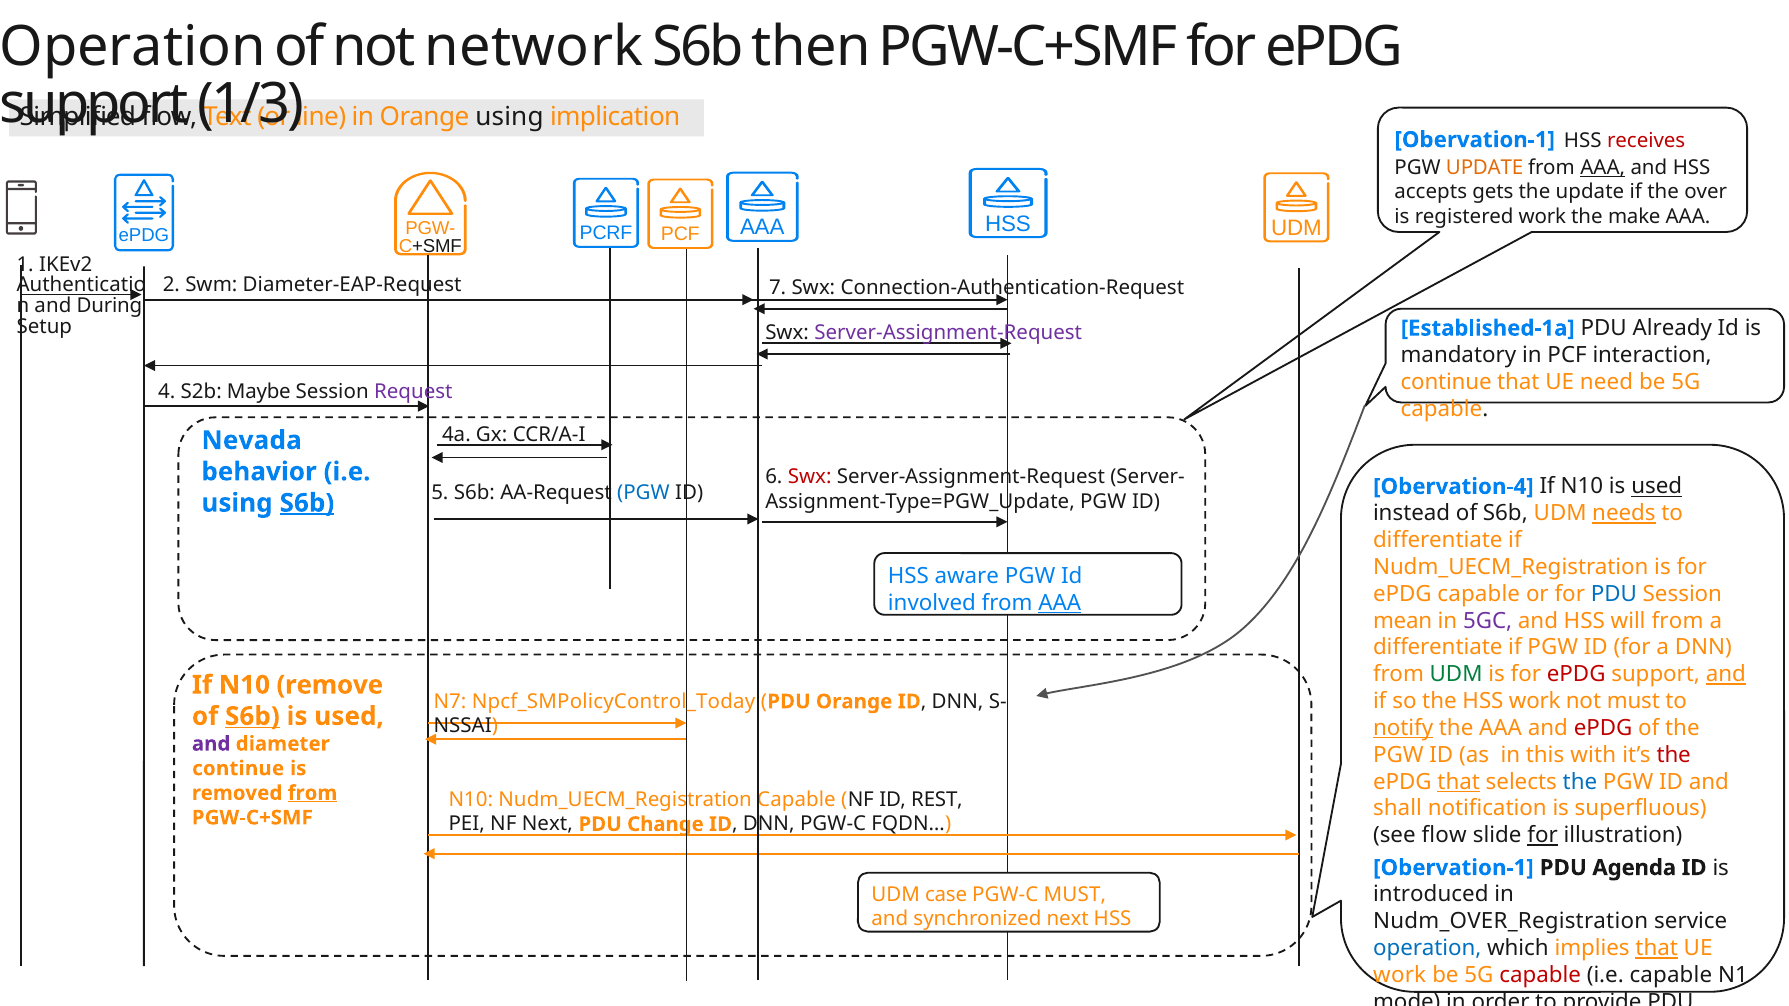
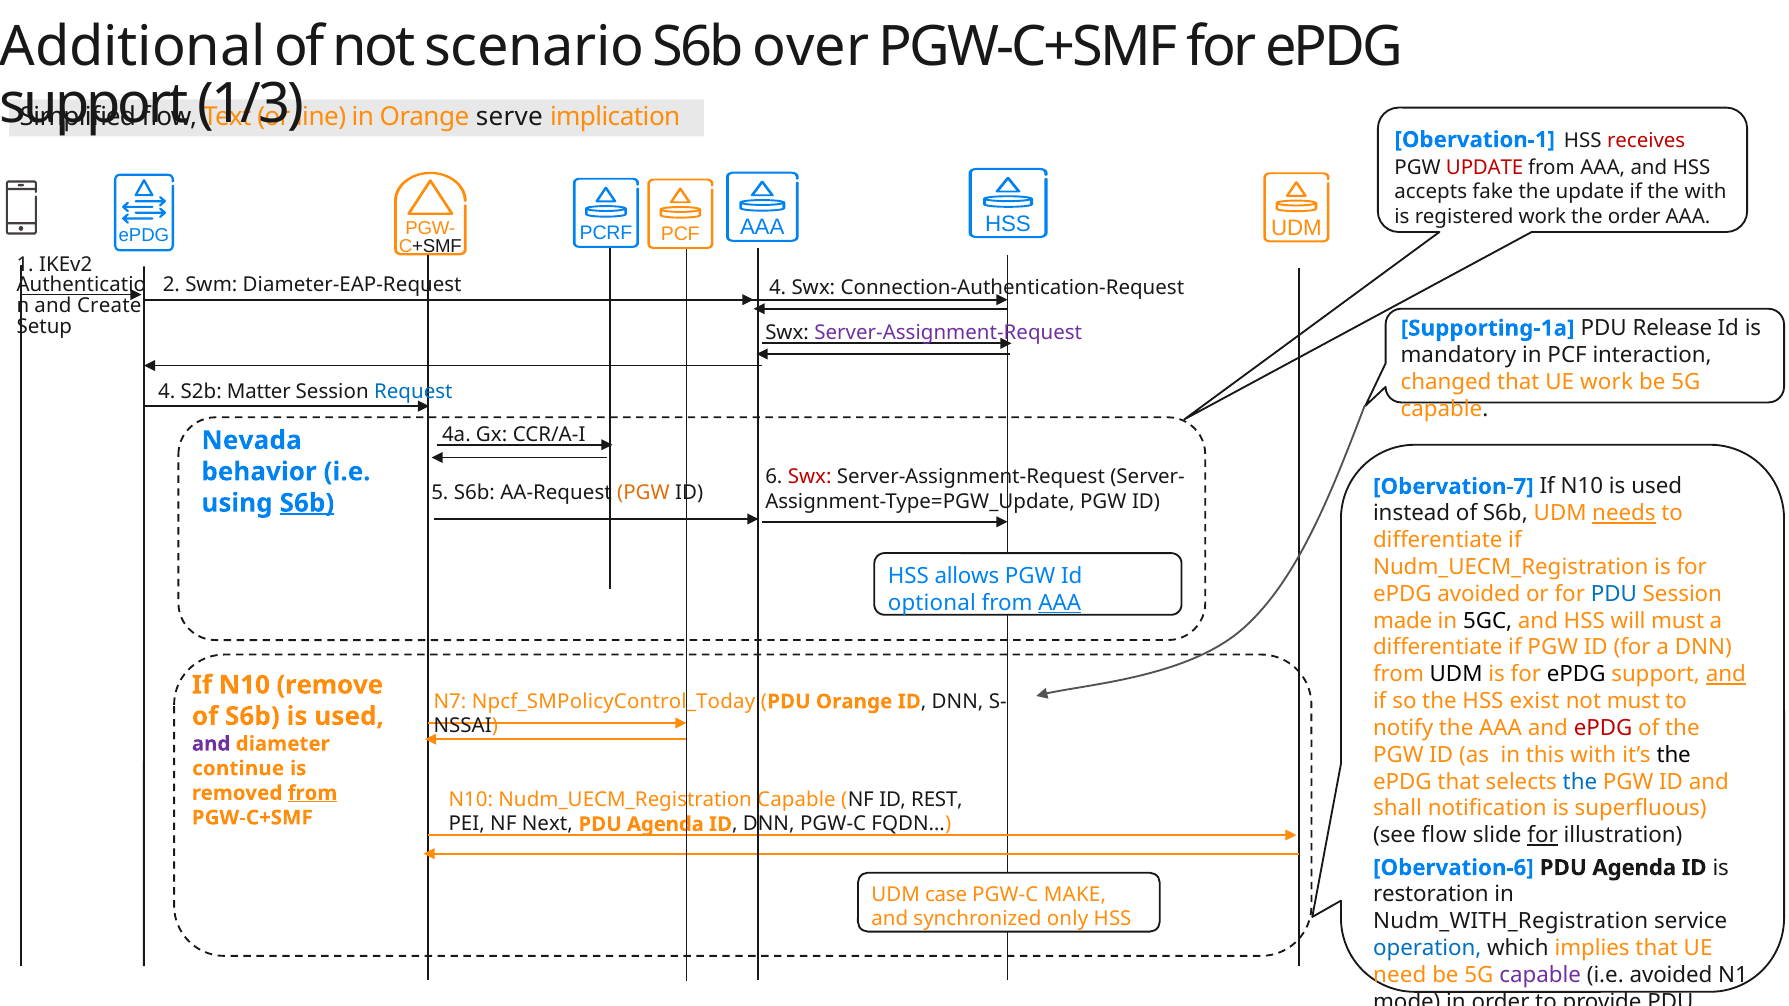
Operation at (133, 47): Operation -> Additional
network: network -> scenario
then: then -> over
Orange using: using -> serve
UPDATE at (1485, 168) colour: orange -> red
AAA at (1603, 168) underline: present -> none
gets: gets -> fake
the over: over -> with
the make: make -> order
Diameter-EAP-Request 7: 7 -> 4
and During: During -> Create
Established-1a: Established-1a -> Supporting-1a
Already: Already -> Release
continue at (1446, 382): continue -> changed
UE need: need -> work
Maybe: Maybe -> Matter
Request colour: purple -> blue
Obervation-4: Obervation-4 -> Obervation-7
used at (1657, 487) underline: present -> none
PGW at (643, 492) colour: blue -> orange
aware: aware -> allows
ePDG capable: capable -> avoided
involved: involved -> optional
mean: mean -> made
5GC colour: purple -> black
will from: from -> must
UDM at (1456, 675) colour: green -> black
ePDG at (1576, 675) colour: red -> black
HSS work: work -> exist
S6b at (252, 717) underline: present -> none
notify underline: present -> none
the at (1674, 755) colour: red -> black
that at (1459, 782) underline: present -> none
Change at (665, 824): Change -> Agenda
Obervation-1 at (1453, 868): Obervation-1 -> Obervation-6
introduced: introduced -> restoration
PGW-C MUST: MUST -> MAKE
synchronized next: next -> only
Nudm_OVER_Registration: Nudm_OVER_Registration -> Nudm_WITH_Registration
that at (1657, 949) underline: present -> none
work at (1400, 975): work -> need
capable at (1540, 975) colour: red -> purple
i.e capable: capable -> avoided
